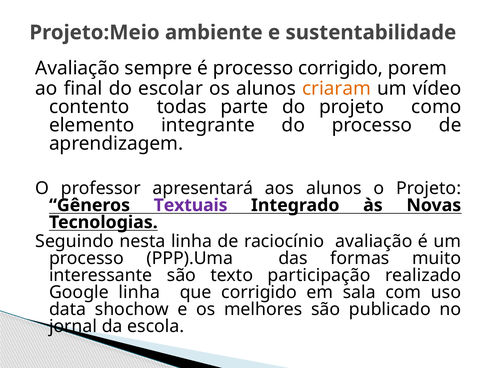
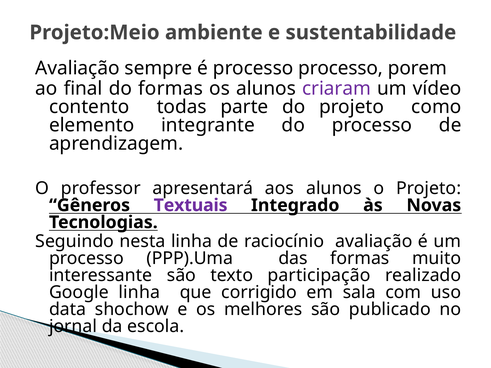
processo corrigido: corrigido -> processo
do escolar: escolar -> formas
criaram colour: orange -> purple
